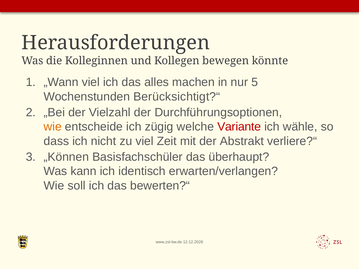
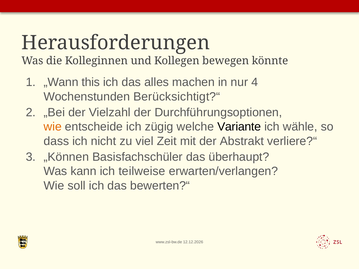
„Wann viel: viel -> this
5: 5 -> 4
Variante colour: red -> black
identisch: identisch -> teilweise
